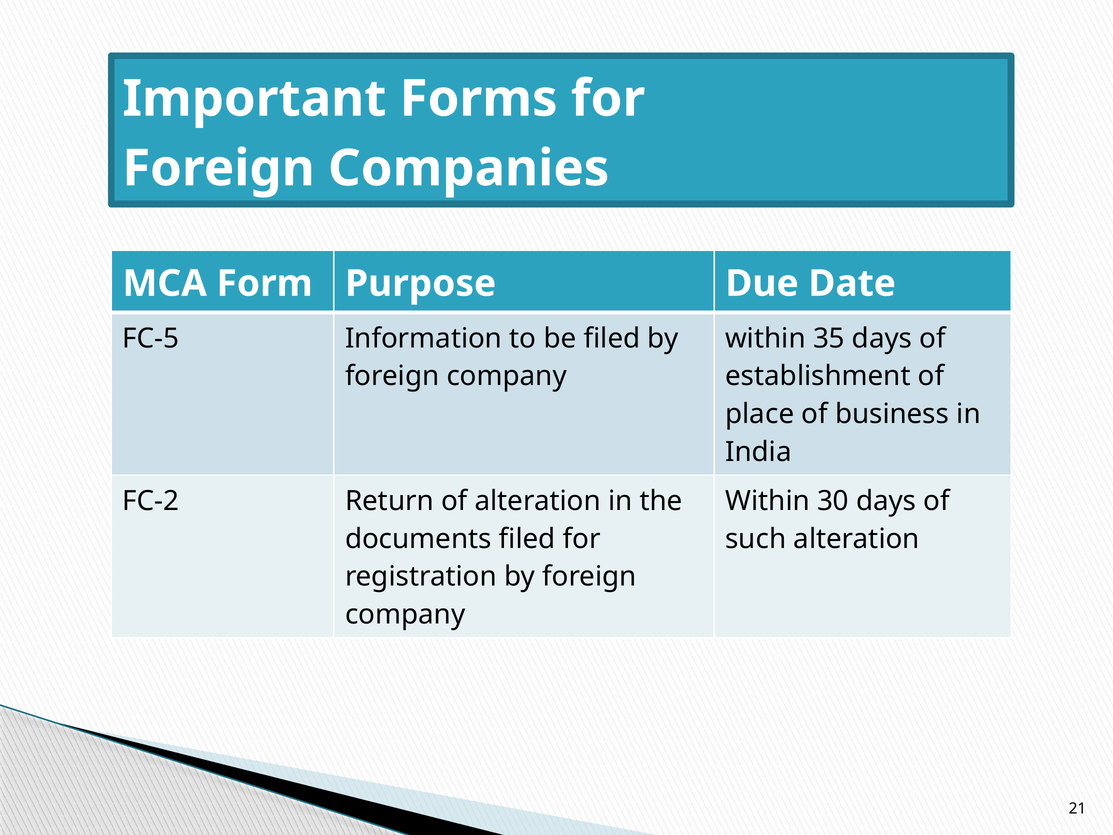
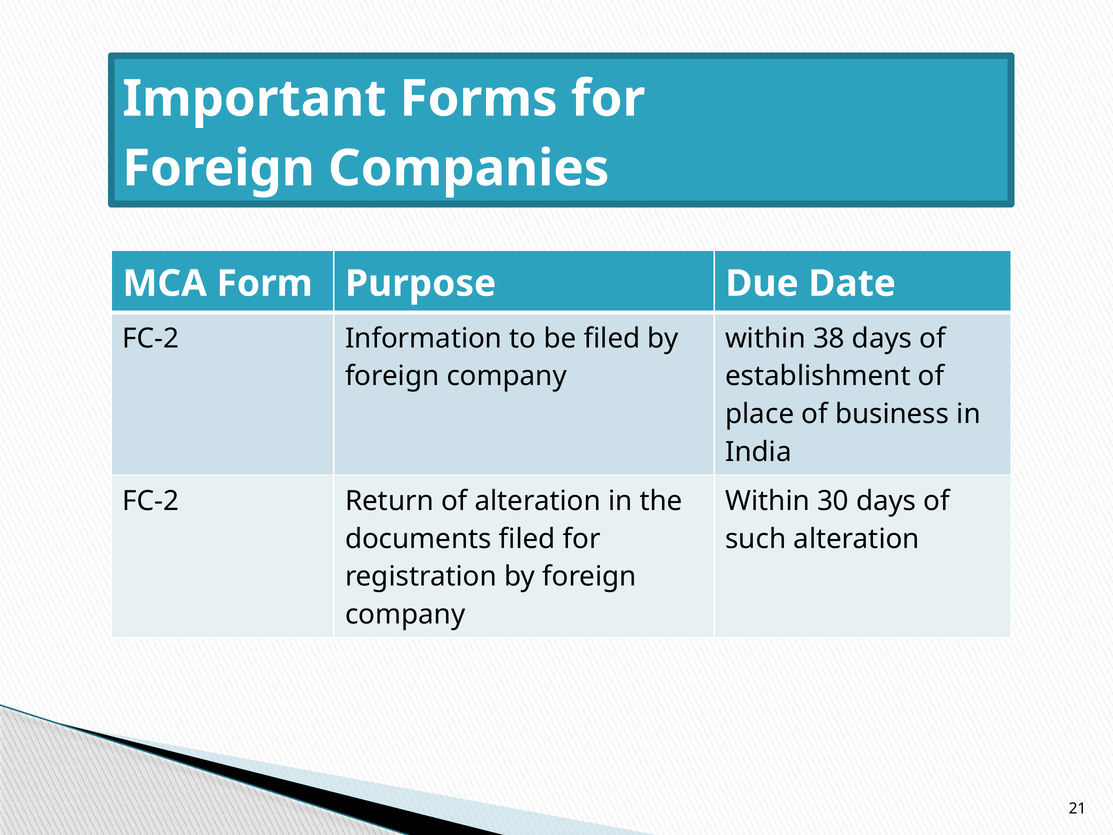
FC-5 at (151, 338): FC-5 -> FC-2
35: 35 -> 38
